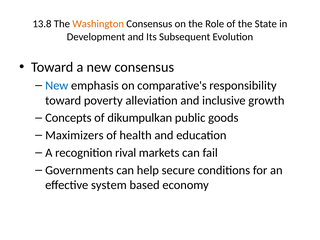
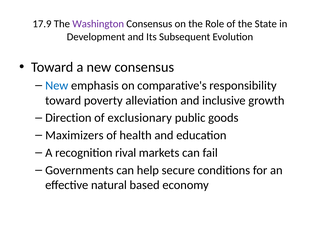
13.8: 13.8 -> 17.9
Washington colour: orange -> purple
Concepts: Concepts -> Direction
dikumpulkan: dikumpulkan -> exclusionary
system: system -> natural
